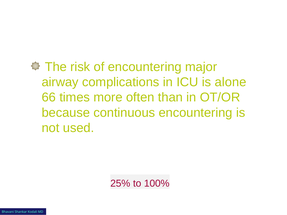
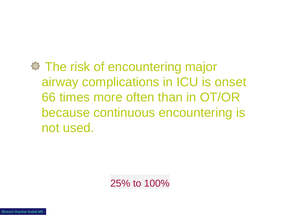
alone: alone -> onset
